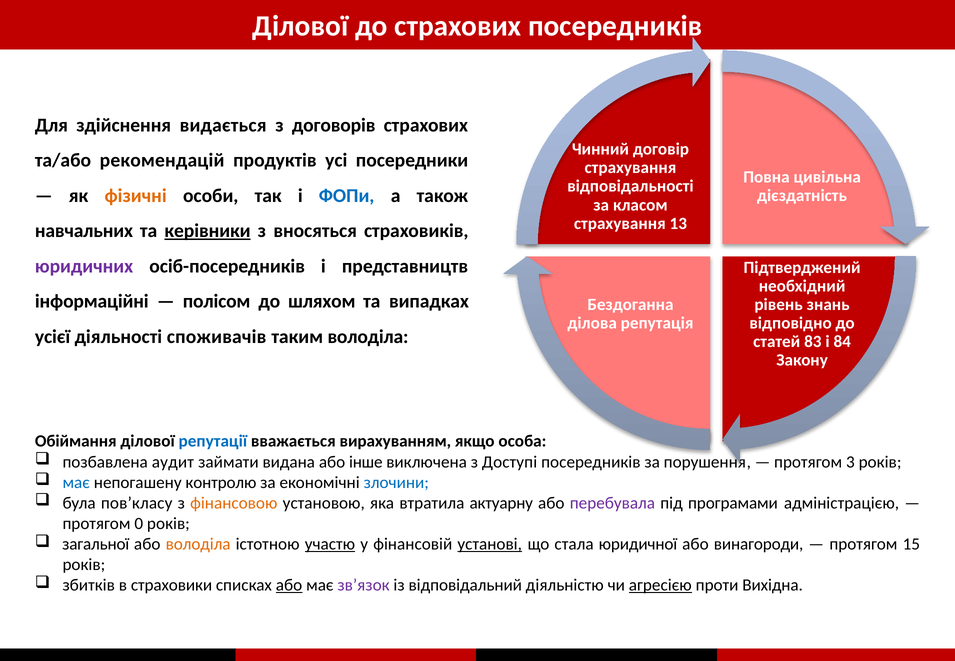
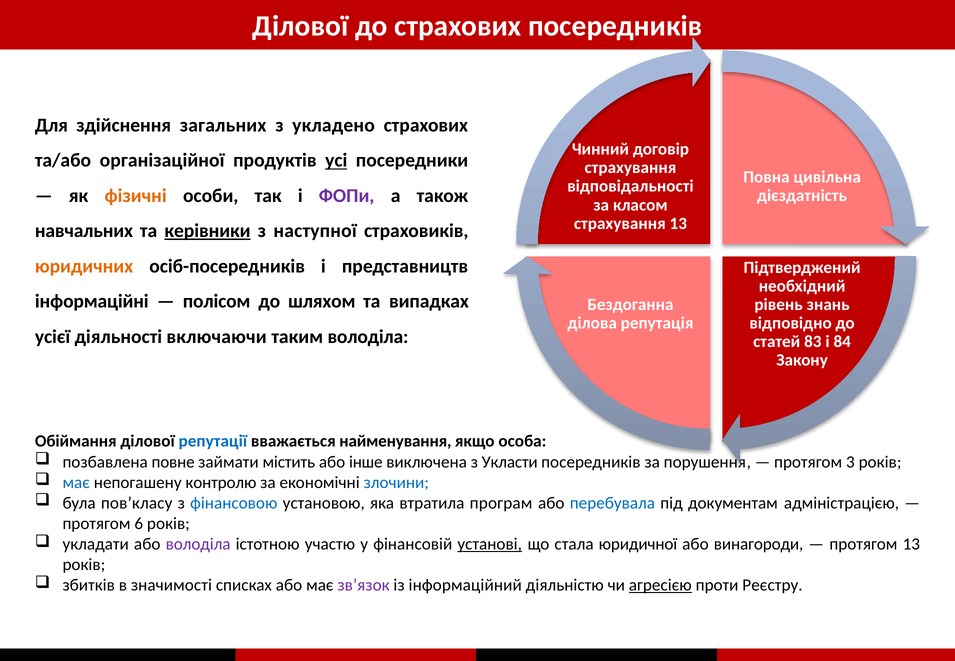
видається: видається -> загальних
договорів: договорів -> укладено
рекомендацій: рекомендацій -> організаційної
усі underline: none -> present
ФОПи colour: blue -> purple
вносяться: вносяться -> наступної
юридичних colour: purple -> orange
споживачів: споживачів -> включаючи
вирахуванням: вирахуванням -> найменування
аудит: аудит -> повне
видана: видана -> містить
Доступі: Доступі -> Укласти
фінансовою colour: orange -> blue
актуарну: актуарну -> програм
перебувала colour: purple -> blue
програмами: програмами -> документам
0: 0 -> 6
загальної: загальної -> укладати
володіла at (198, 544) colour: orange -> purple
участю underline: present -> none
протягом 15: 15 -> 13
страховики: страховики -> значимості
або at (289, 585) underline: present -> none
відповідальний: відповідальний -> інформаційний
Вихідна: Вихідна -> Реєстру
